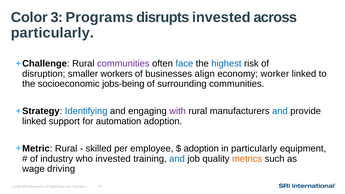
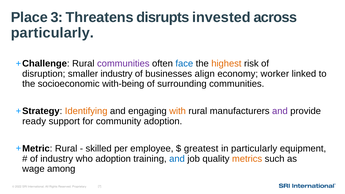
Color: Color -> Place
Programs: Programs -> Threatens
highest colour: blue -> orange
smaller workers: workers -> industry
jobs-being: jobs-being -> with-being
Identifying colour: blue -> orange
with colour: purple -> orange
and at (280, 111) colour: blue -> purple
linked at (34, 121): linked -> ready
automation: automation -> community
adoption at (201, 149): adoption -> greatest
who invested: invested -> adoption
driving: driving -> among
